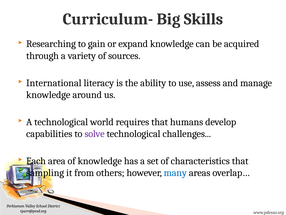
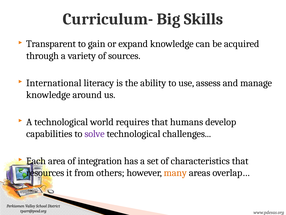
Researching: Researching -> Transparent
of knowledge: knowledge -> integration
sampling: sampling -> resources
many colour: blue -> orange
